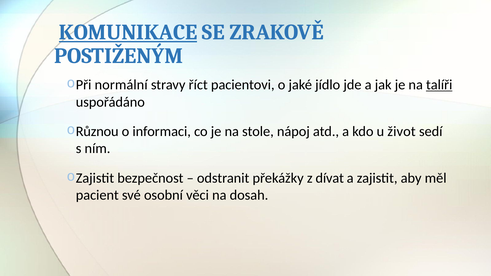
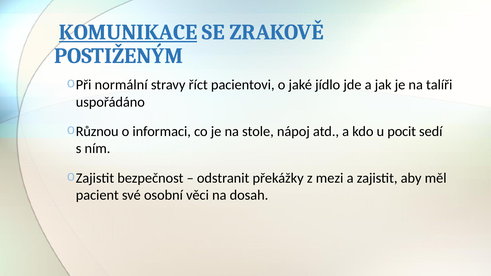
talíři underline: present -> none
život: život -> pocit
dívat: dívat -> mezi
